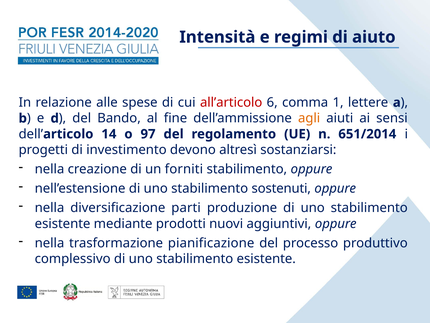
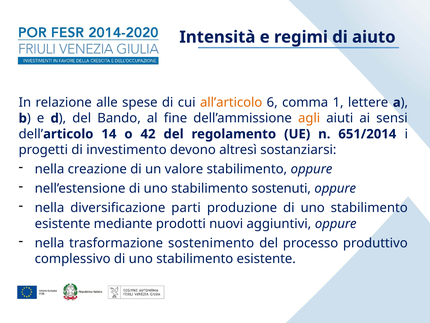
all’articolo colour: red -> orange
97: 97 -> 42
forniti: forniti -> valore
pianificazione: pianificazione -> sostenimento
